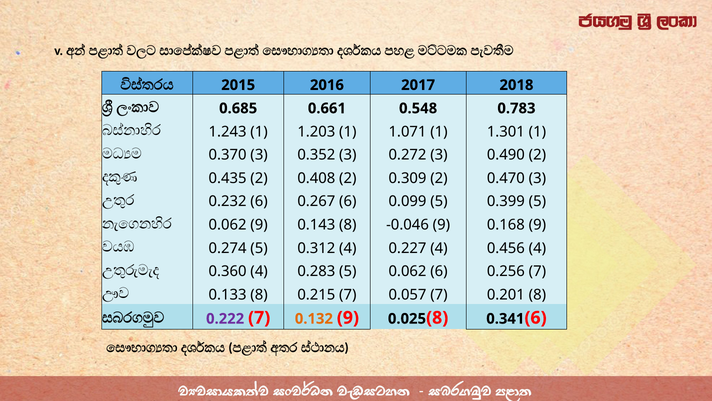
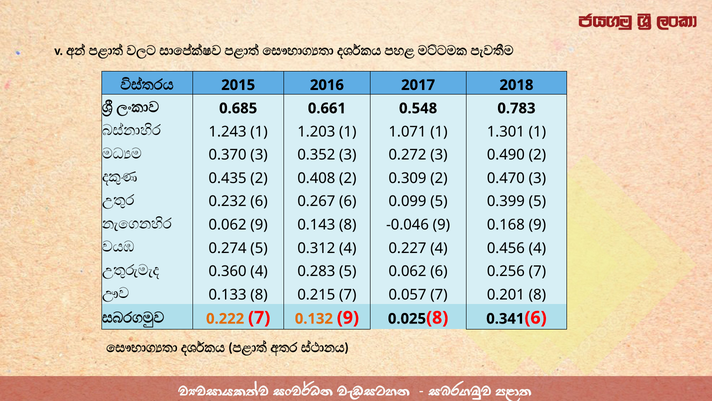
0.222 colour: purple -> orange
